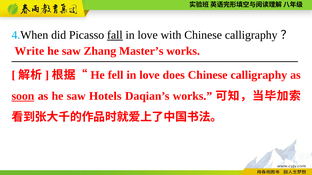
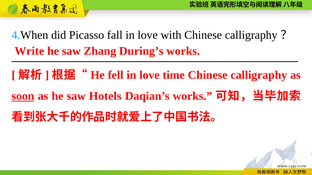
fall underline: present -> none
Master’s: Master’s -> During’s
does: does -> time
